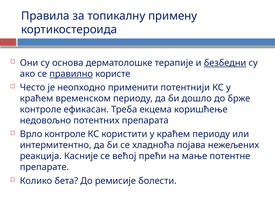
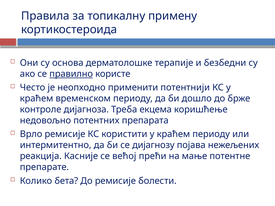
безбедни underline: present -> none
ефикасан: ефикасан -> дијагноза
Врло контроле: контроле -> ремисије
хладноћа: хладноћа -> дијагнозу
